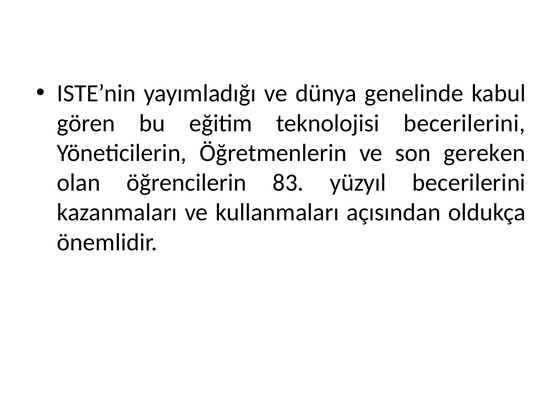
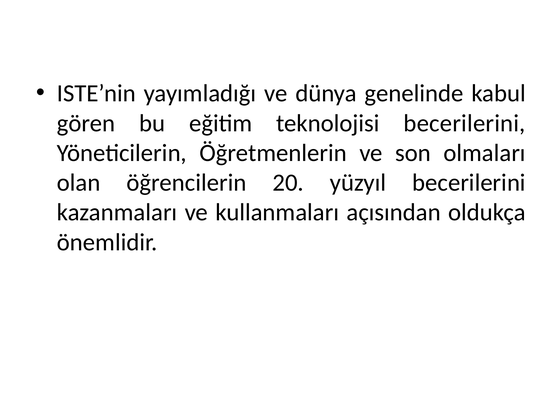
gereken: gereken -> olmaları
83: 83 -> 20
